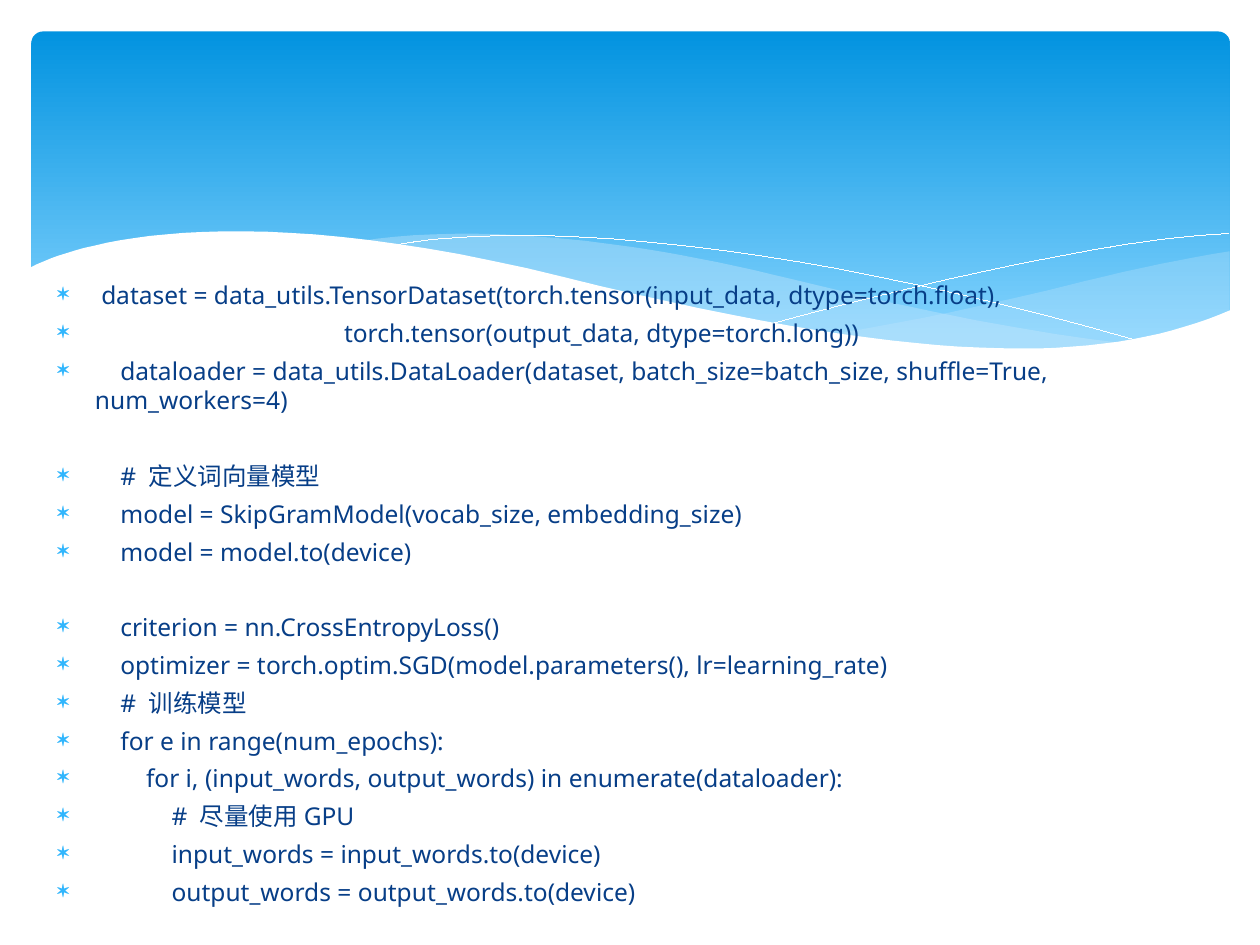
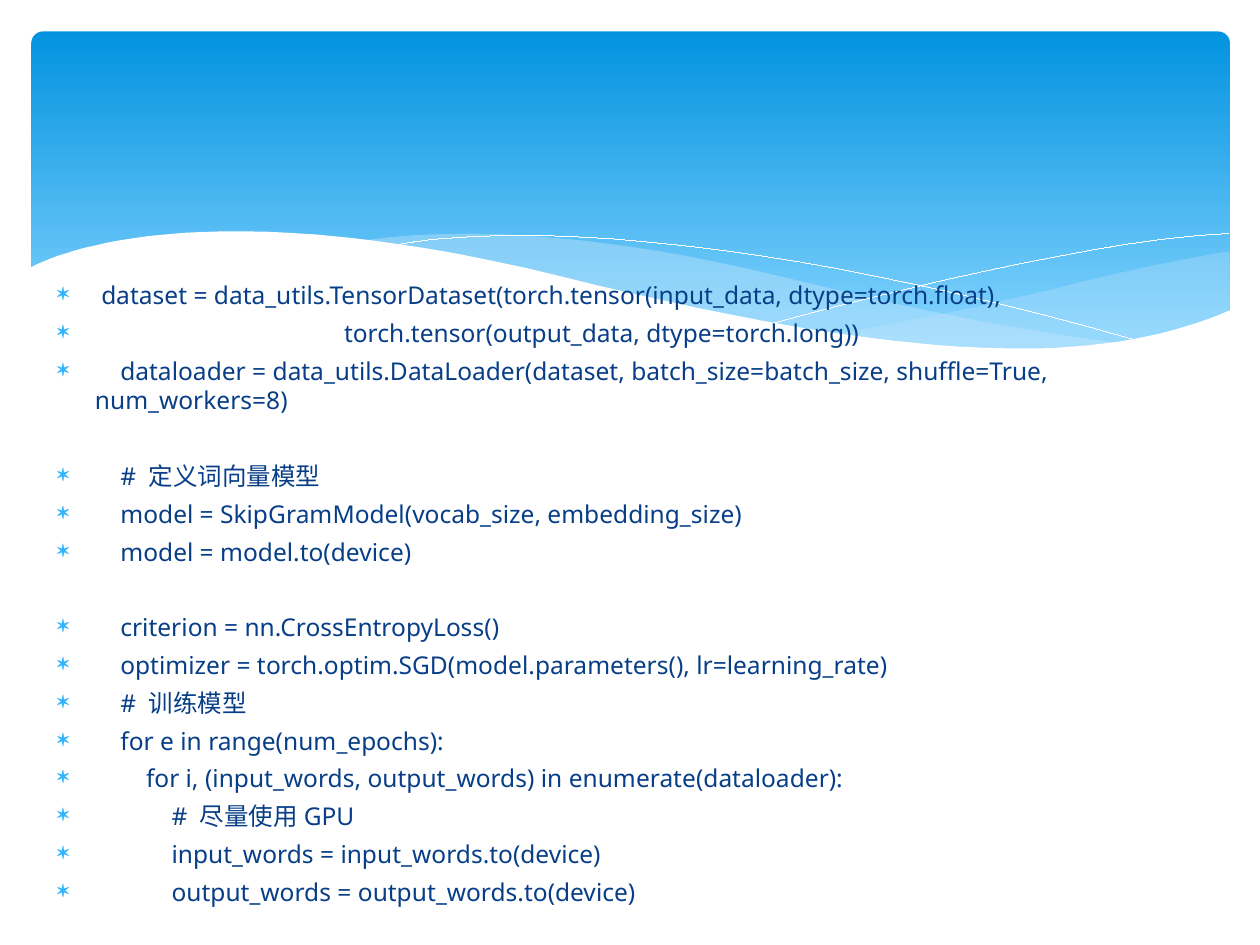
num_workers=4: num_workers=4 -> num_workers=8
